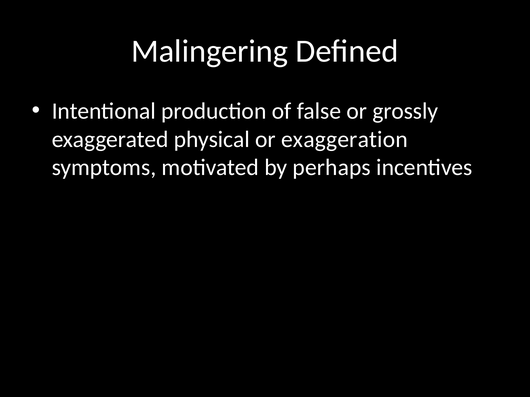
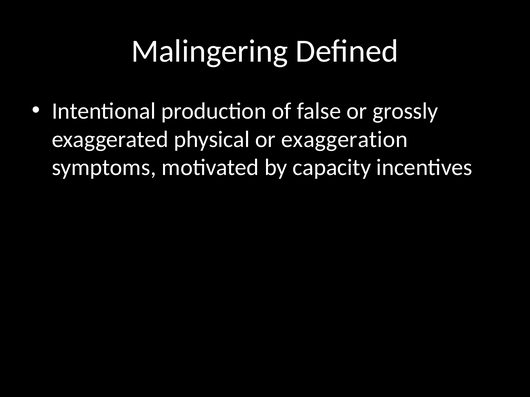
perhaps: perhaps -> capacity
